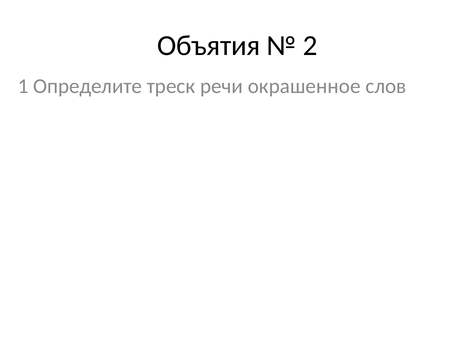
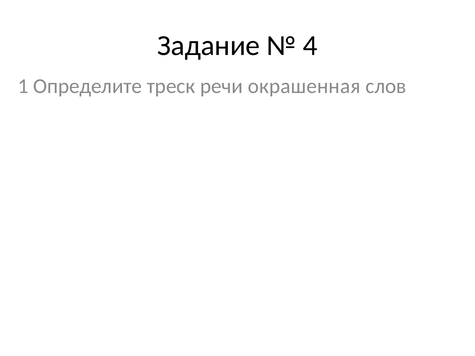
Объятия: Объятия -> Задание
2: 2 -> 4
окрашенное: окрашенное -> окрашенная
